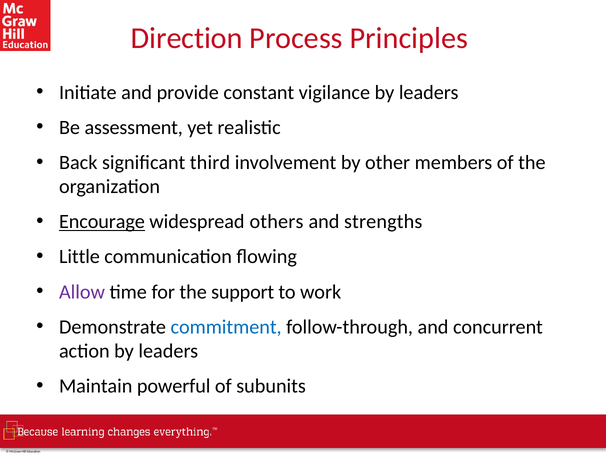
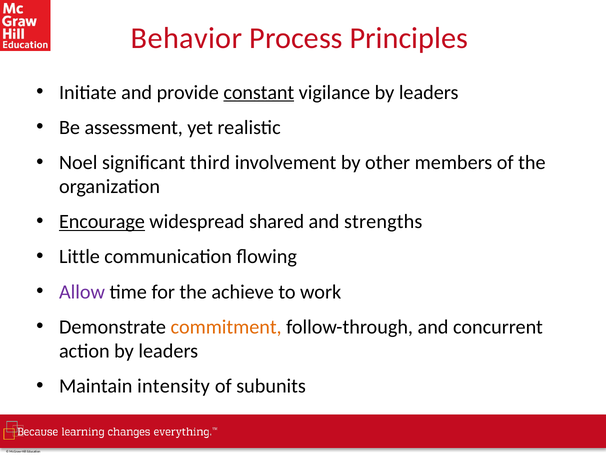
Direction: Direction -> Behavior
constant underline: none -> present
Back: Back -> Noel
others: others -> shared
support: support -> achieve
commitment colour: blue -> orange
powerful: powerful -> intensity
